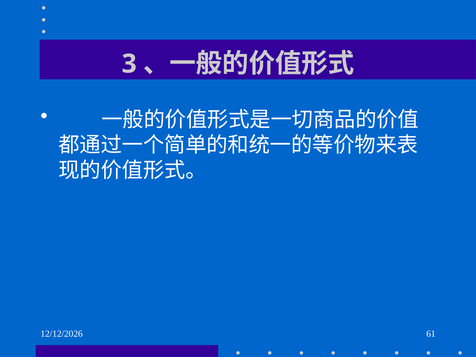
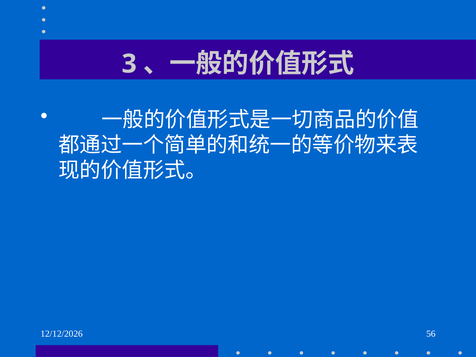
61: 61 -> 56
